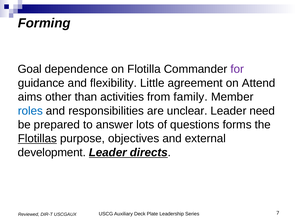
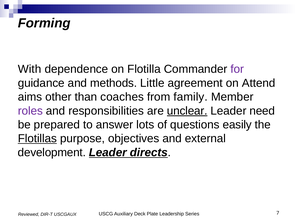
Goal: Goal -> With
flexibility: flexibility -> methods
activities: activities -> coaches
roles colour: blue -> purple
unclear underline: none -> present
forms: forms -> easily
